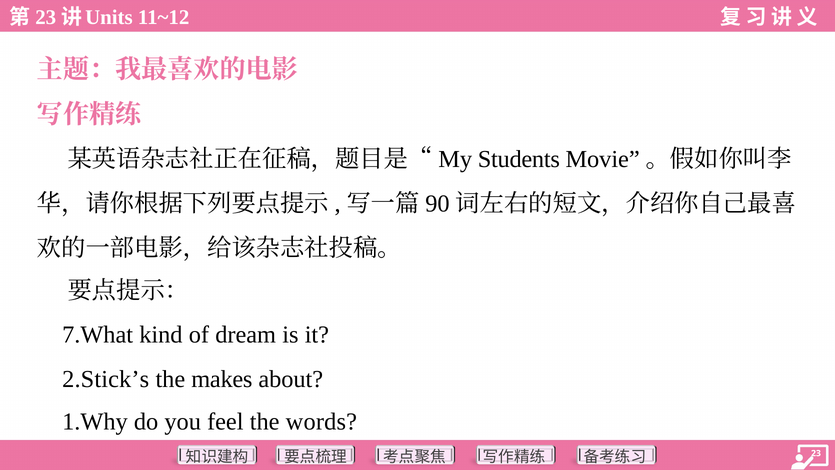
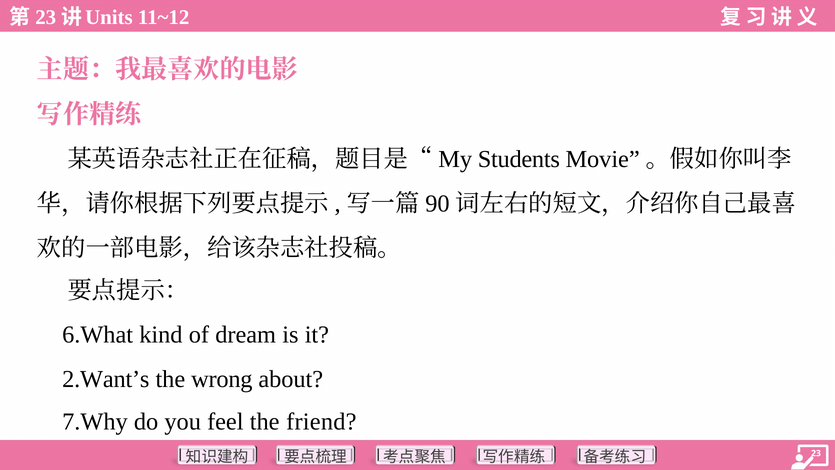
7.What: 7.What -> 6.What
2.Stick’s: 2.Stick’s -> 2.Want’s
makes: makes -> wrong
1.Why: 1.Why -> 7.Why
words: words -> friend
